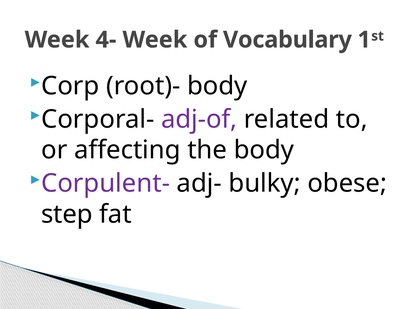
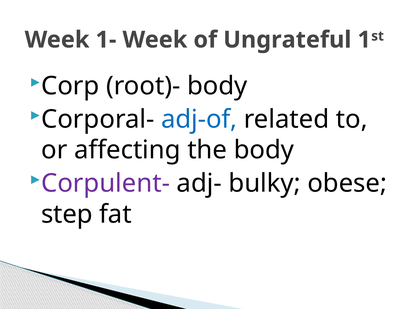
4-: 4- -> 1-
Vocabulary: Vocabulary -> Ungrateful
adj-of colour: purple -> blue
